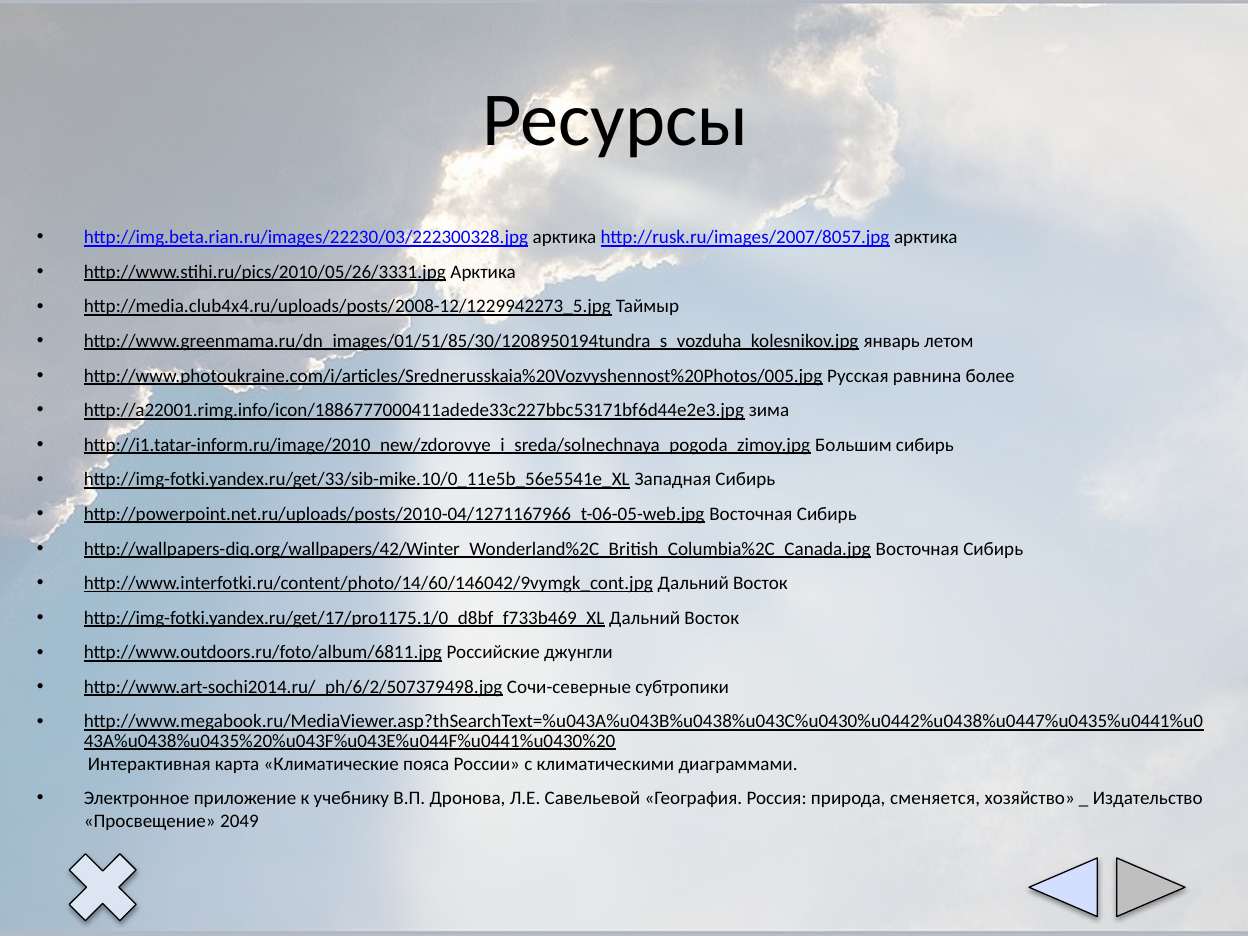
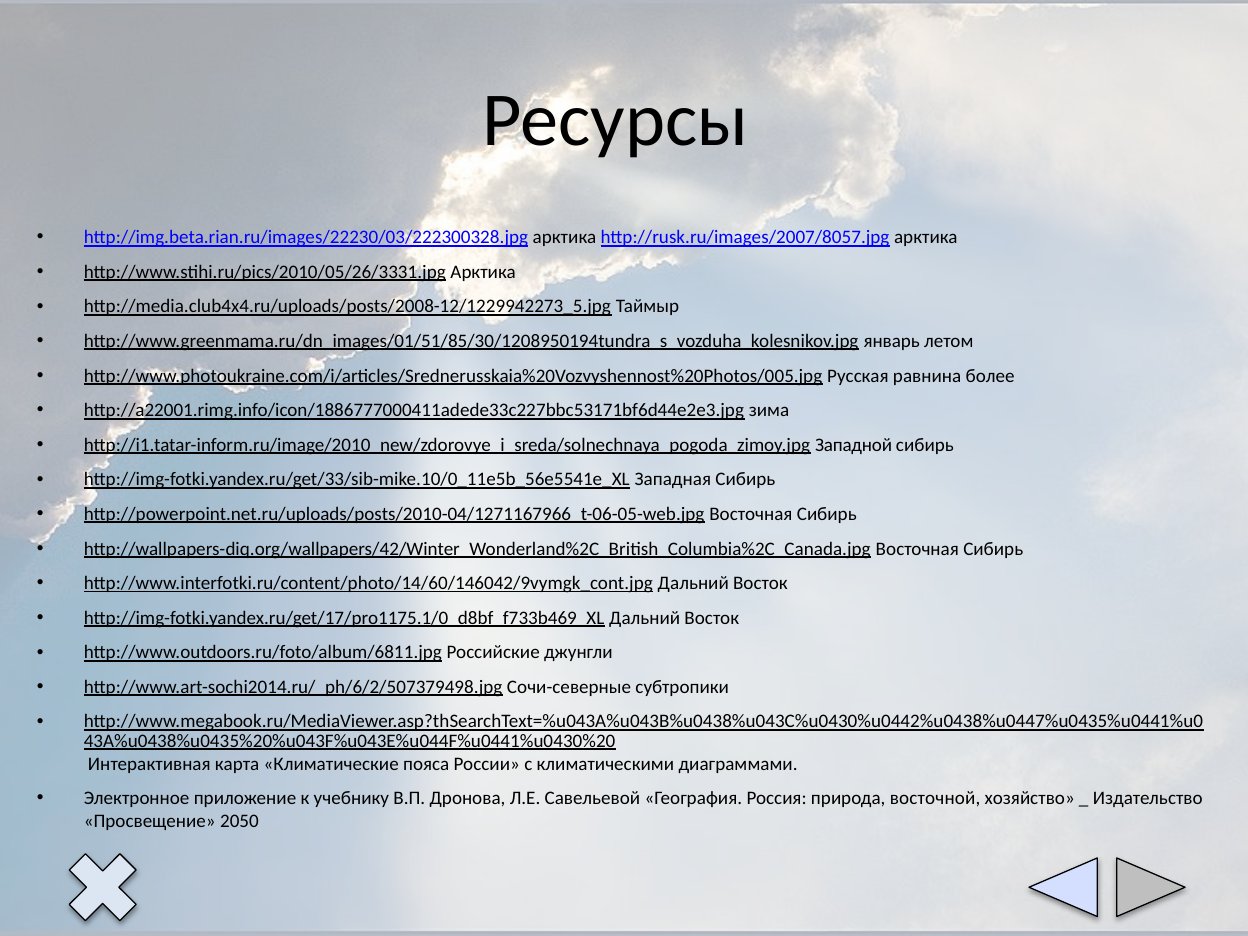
Большим: Большим -> Западной
сменяется: сменяется -> восточной
2049: 2049 -> 2050
